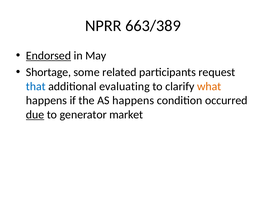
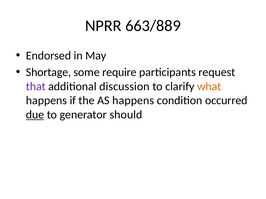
663/389: 663/389 -> 663/889
Endorsed underline: present -> none
related: related -> require
that colour: blue -> purple
evaluating: evaluating -> discussion
market: market -> should
